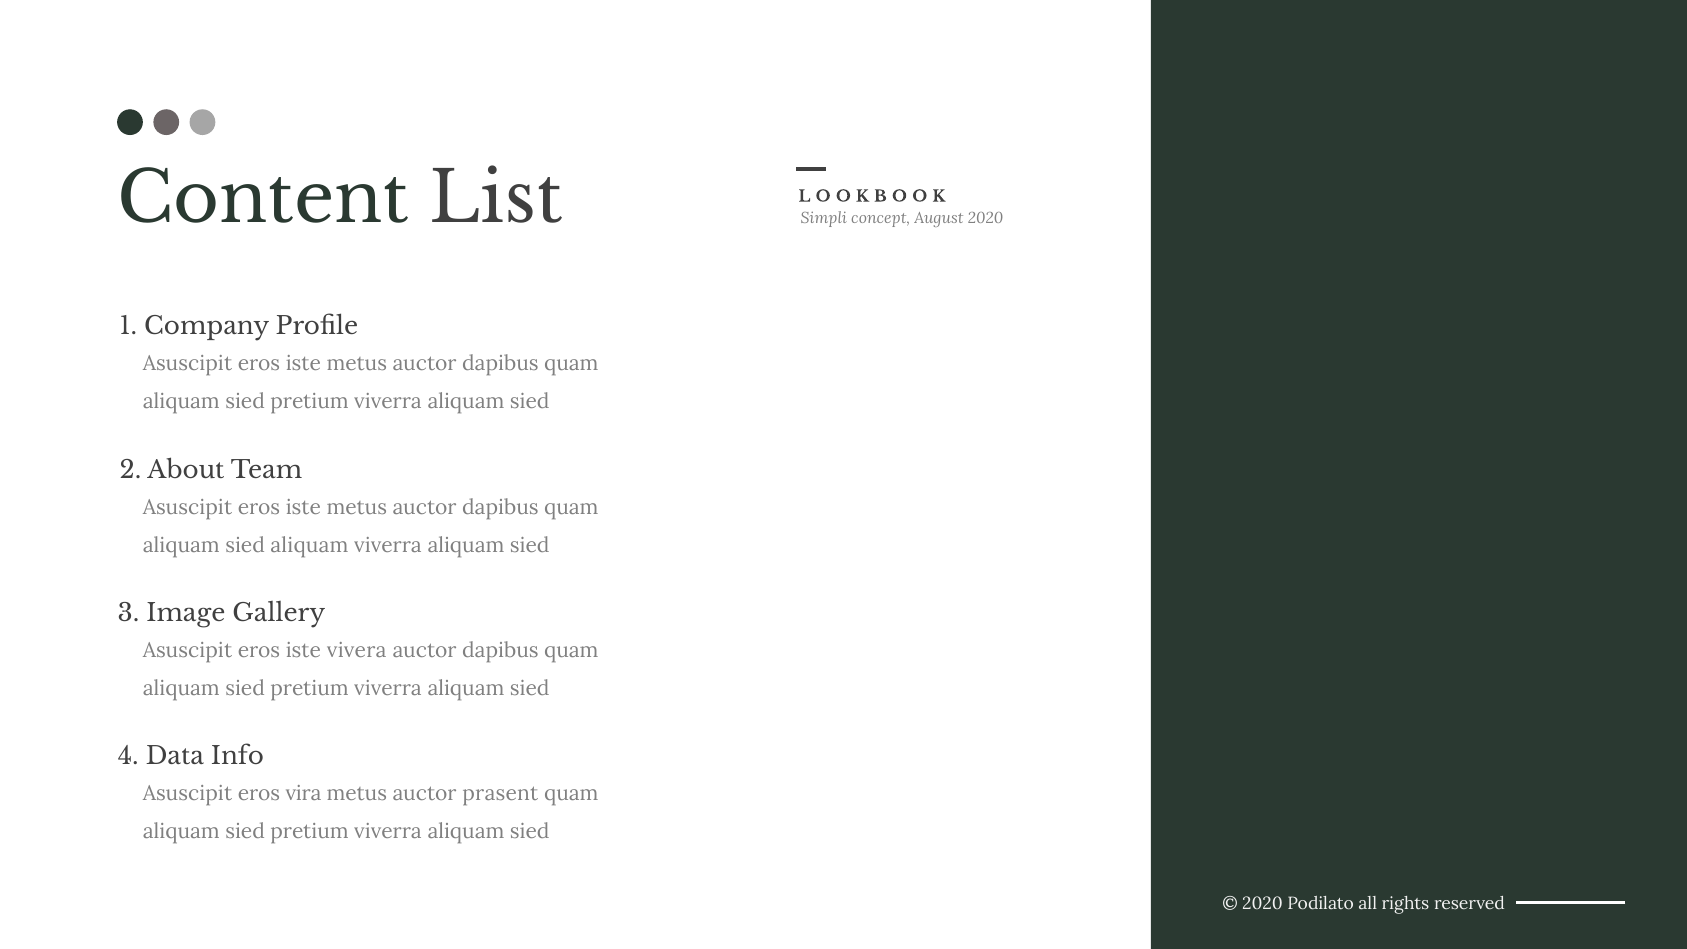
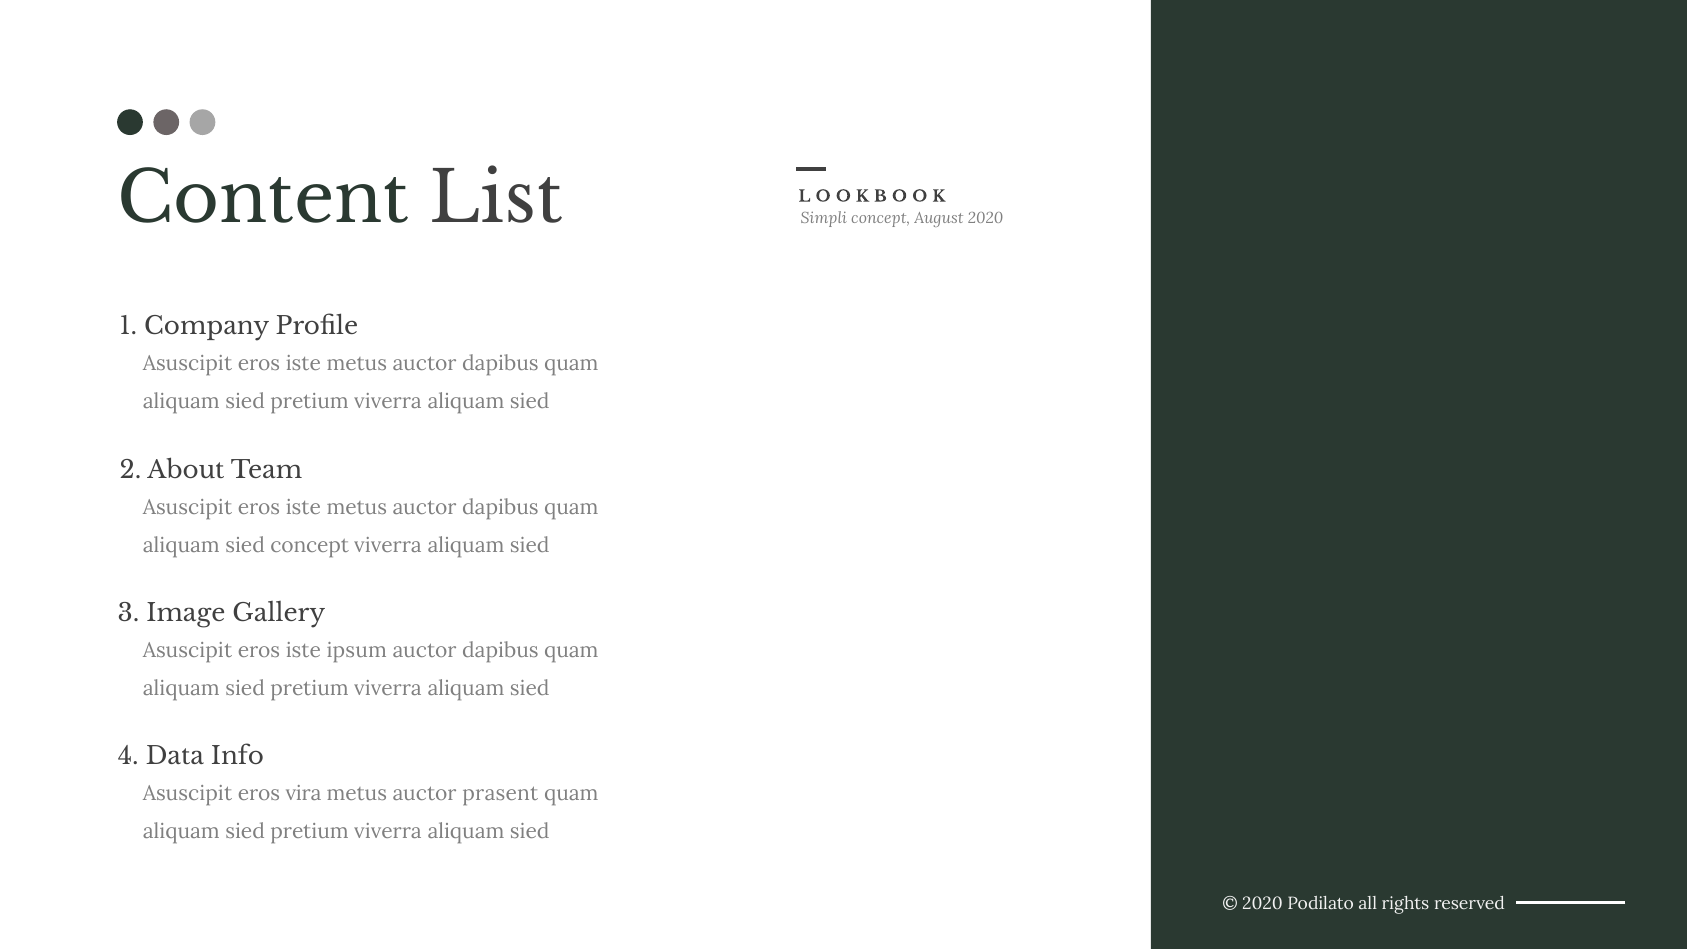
sied aliquam: aliquam -> concept
vivera: vivera -> ipsum
